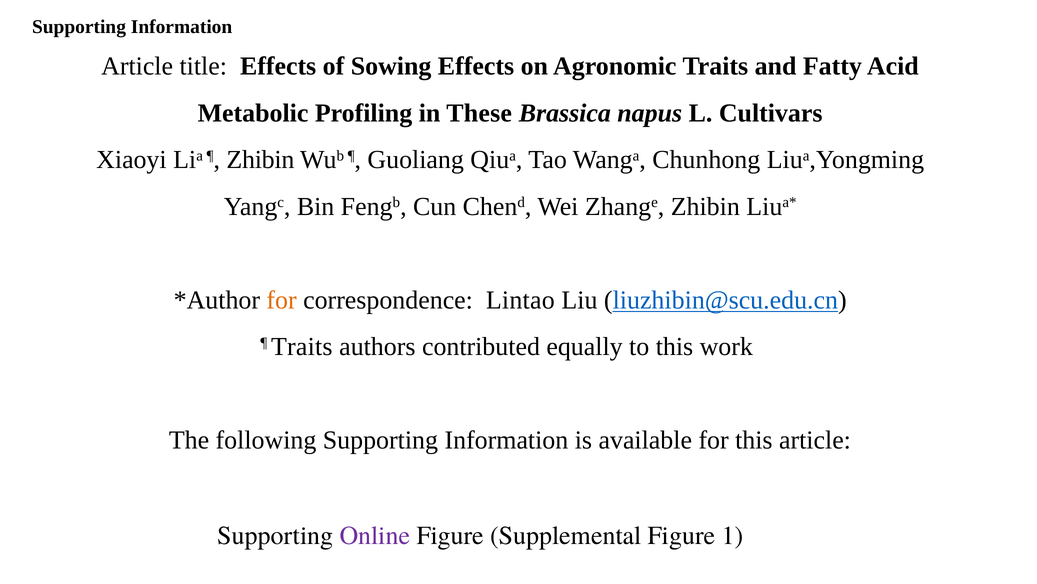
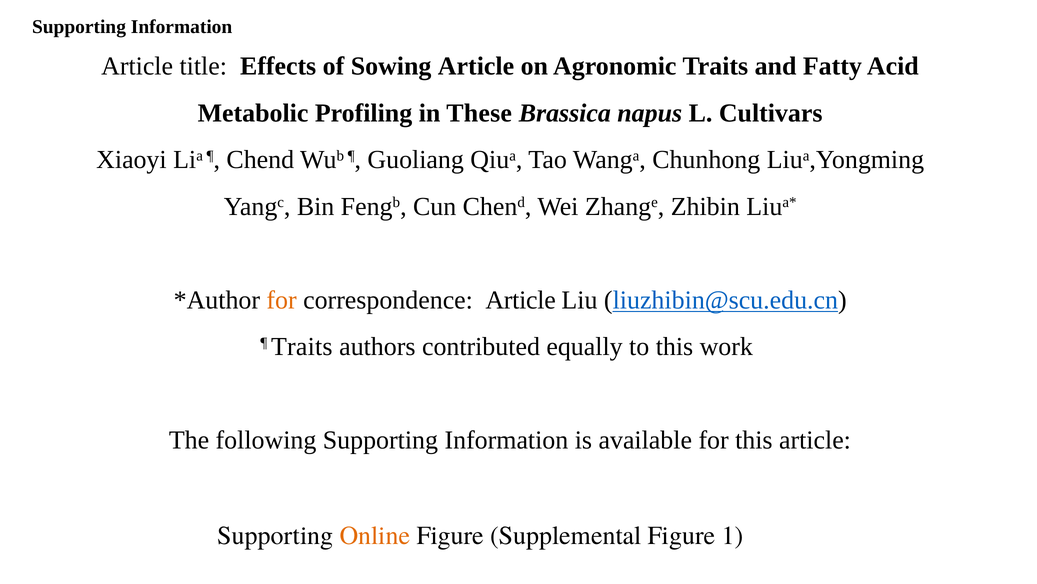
Sowing Effects: Effects -> Article
Zhibin at (260, 160): Zhibin -> Chend
correspondence Lintao: Lintao -> Article
Online colour: purple -> orange
